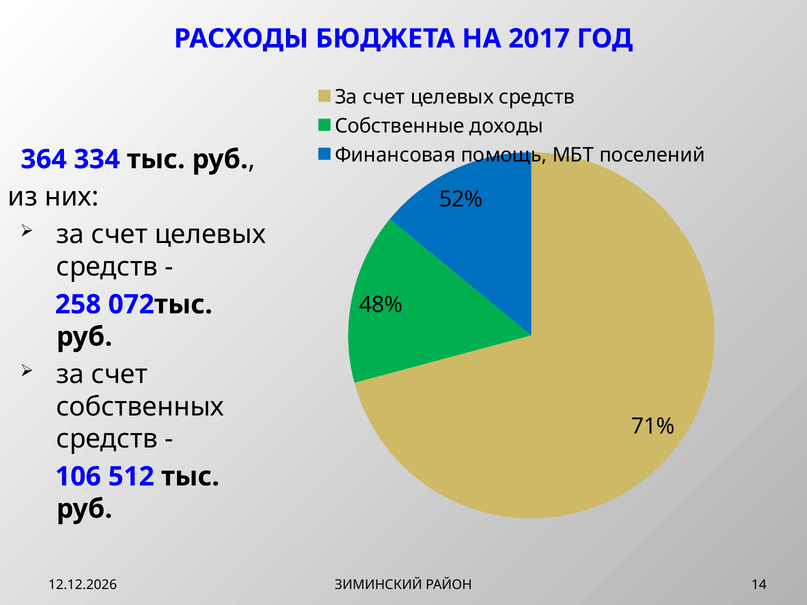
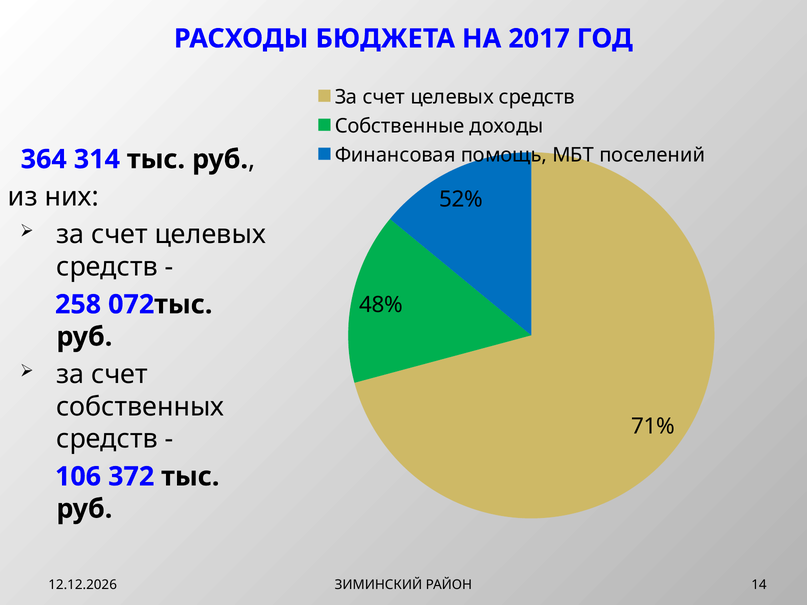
334: 334 -> 314
512: 512 -> 372
